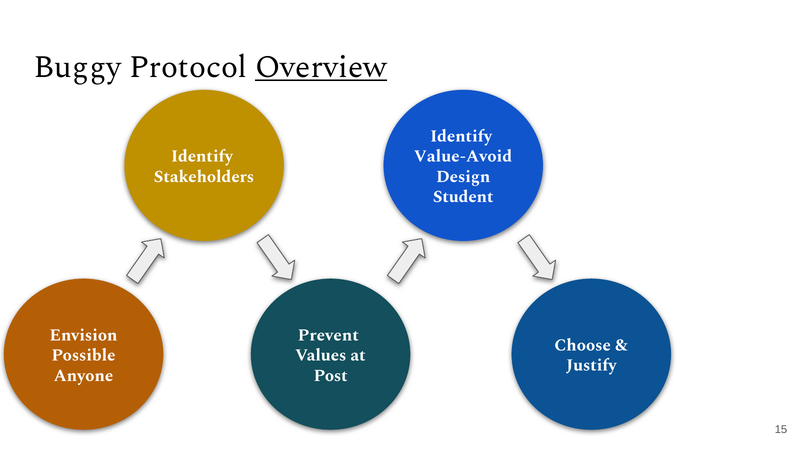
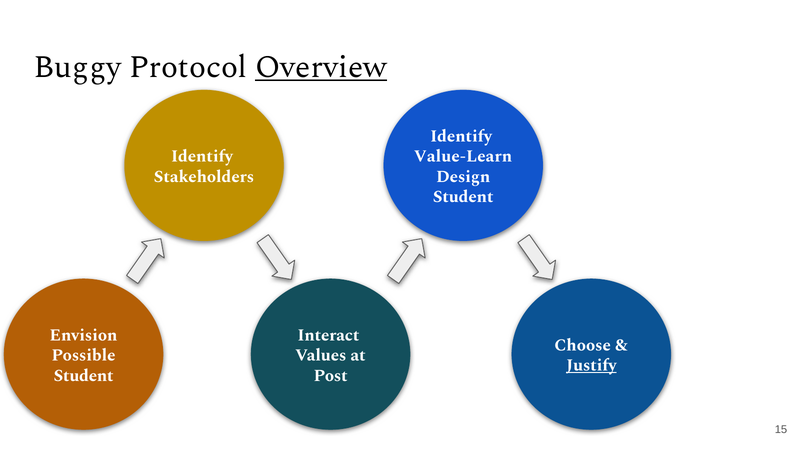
Value-Avoid: Value-Avoid -> Value-Learn
Prevent: Prevent -> Interact
Justify underline: none -> present
Anyone at (84, 375): Anyone -> Student
